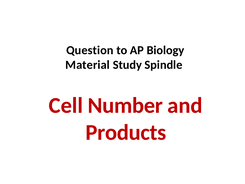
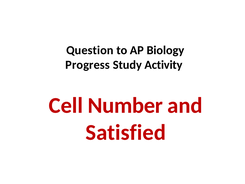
Material: Material -> Progress
Spindle: Spindle -> Activity
Products: Products -> Satisfied
